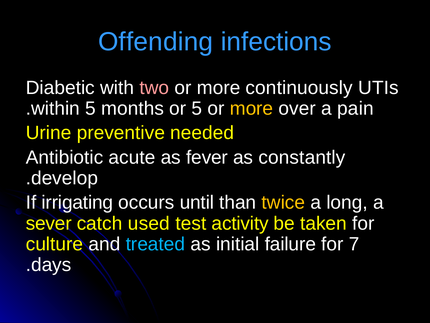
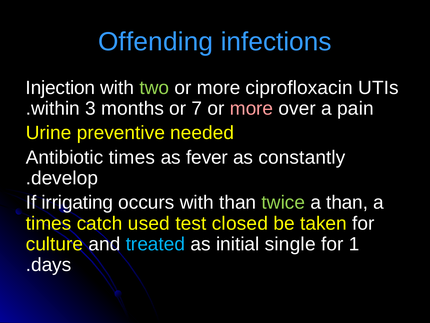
Diabetic: Diabetic -> Injection
two colour: pink -> light green
continuously: continuously -> ciprofloxacin
within 5: 5 -> 3
or 5: 5 -> 7
more at (252, 108) colour: yellow -> pink
Antibiotic acute: acute -> times
occurs until: until -> with
twice colour: yellow -> light green
a long: long -> than
sever at (49, 223): sever -> times
activity: activity -> closed
failure: failure -> single
7: 7 -> 1
